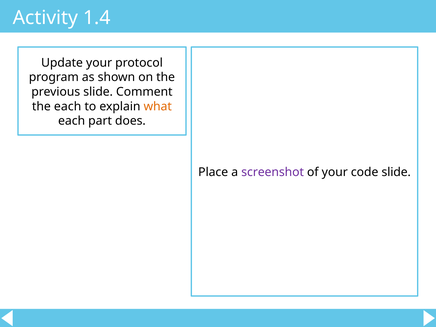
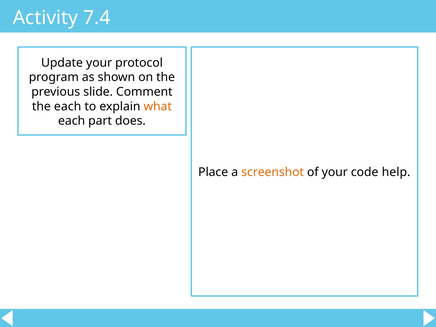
1.4: 1.4 -> 7.4
screenshot colour: purple -> orange
code slide: slide -> help
